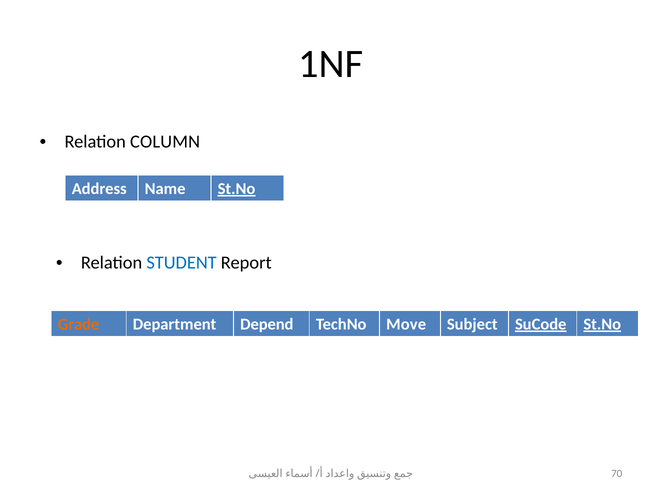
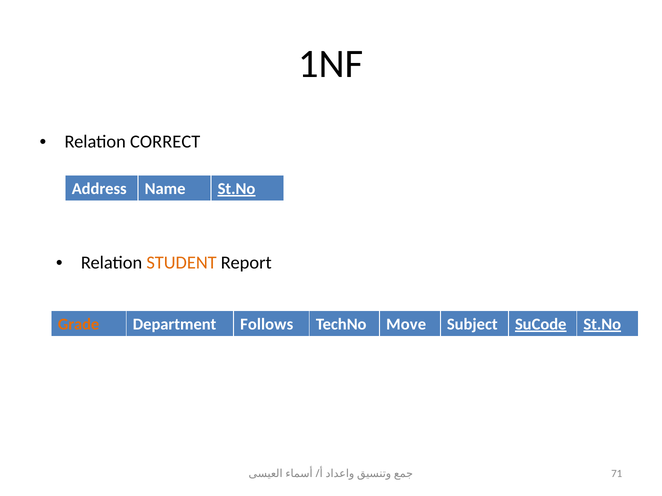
COLUMN: COLUMN -> CORRECT
STUDENT colour: blue -> orange
Depend: Depend -> Follows
70: 70 -> 71
